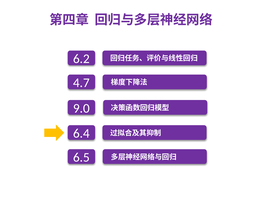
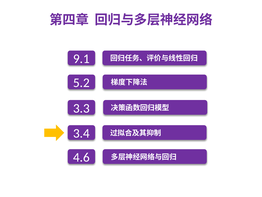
6.2: 6.2 -> 9.1
4.7: 4.7 -> 5.2
9.0: 9.0 -> 3.3
6.4: 6.4 -> 3.4
6.5: 6.5 -> 4.6
